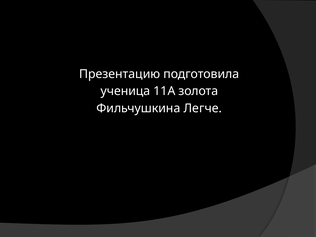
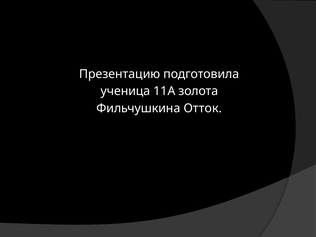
Легче: Легче -> Отток
